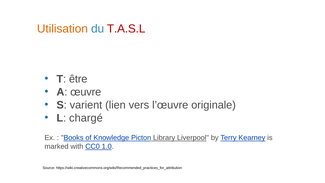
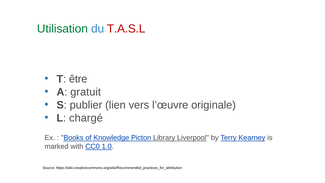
Utilisation colour: orange -> green
œuvre: œuvre -> gratuit
varient: varient -> publier
